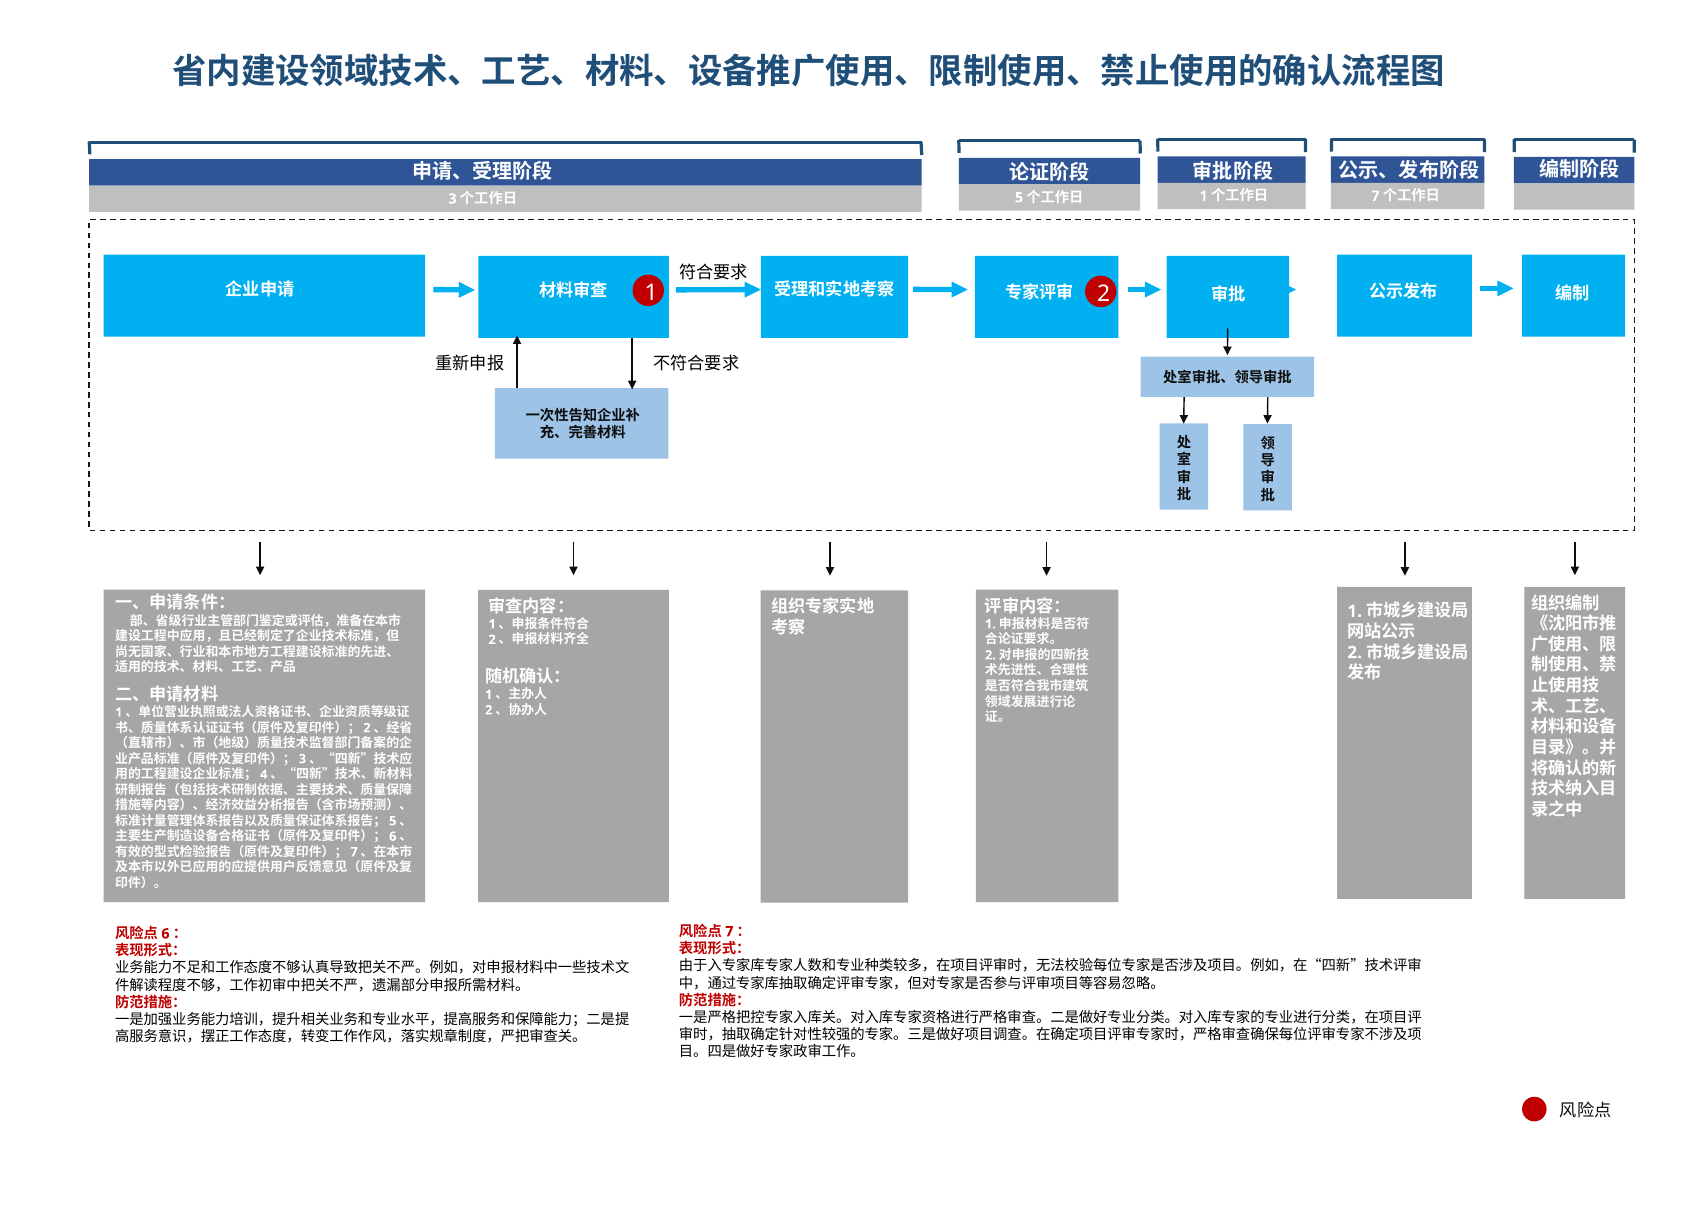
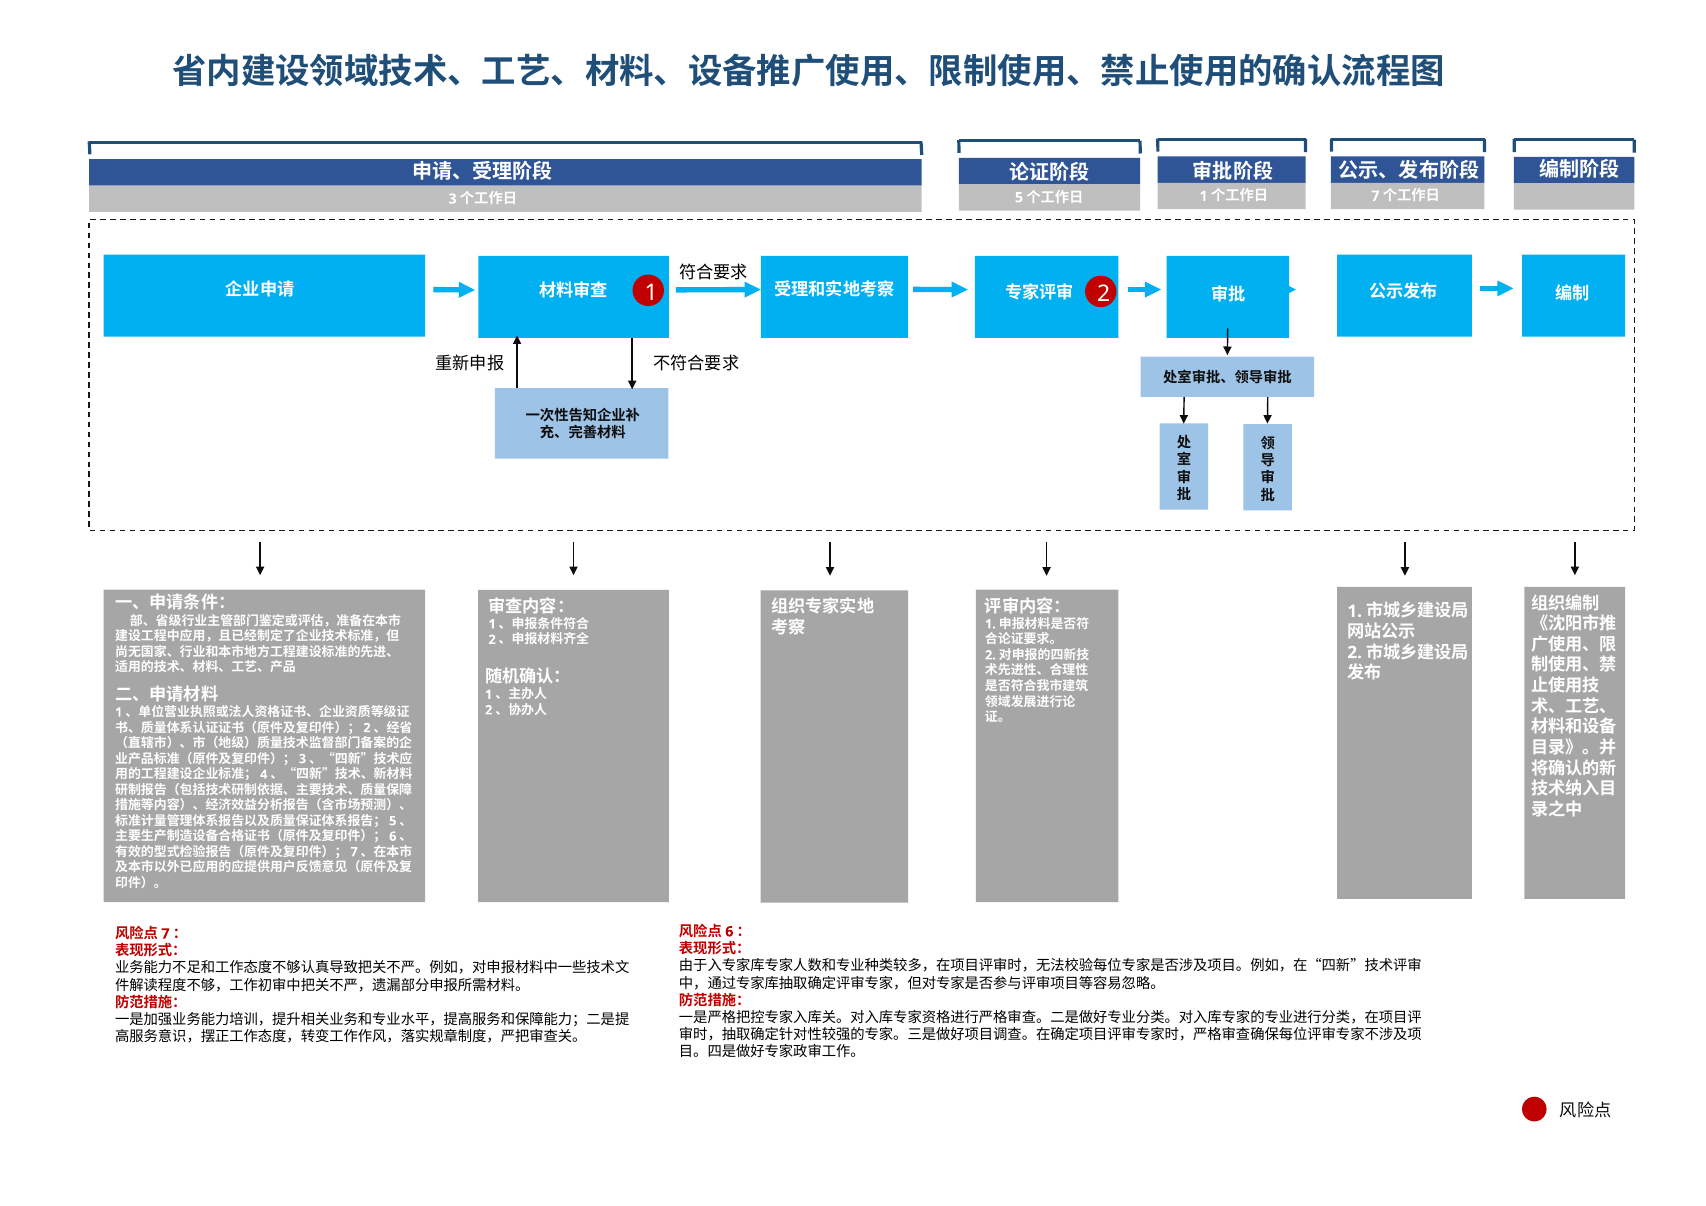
7 at (729, 932): 7 -> 6
6 at (165, 934): 6 -> 7
